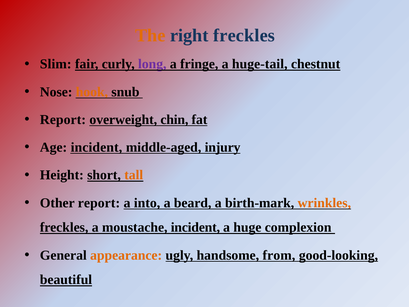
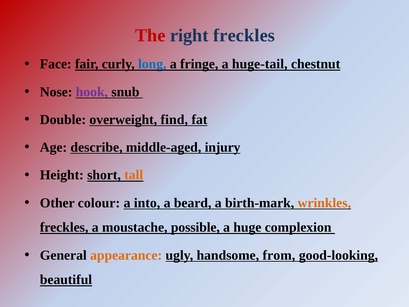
The colour: orange -> red
Slim: Slim -> Face
long colour: purple -> blue
hook colour: orange -> purple
Report at (63, 120): Report -> Double
chin: chin -> find
Age incident: incident -> describe
Other report: report -> colour
moustache incident: incident -> possible
